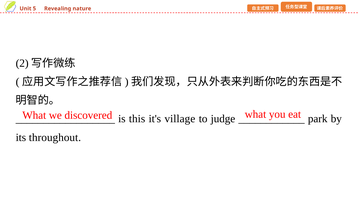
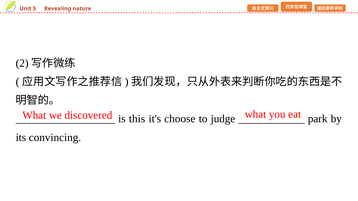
village: village -> choose
throughout: throughout -> convincing
